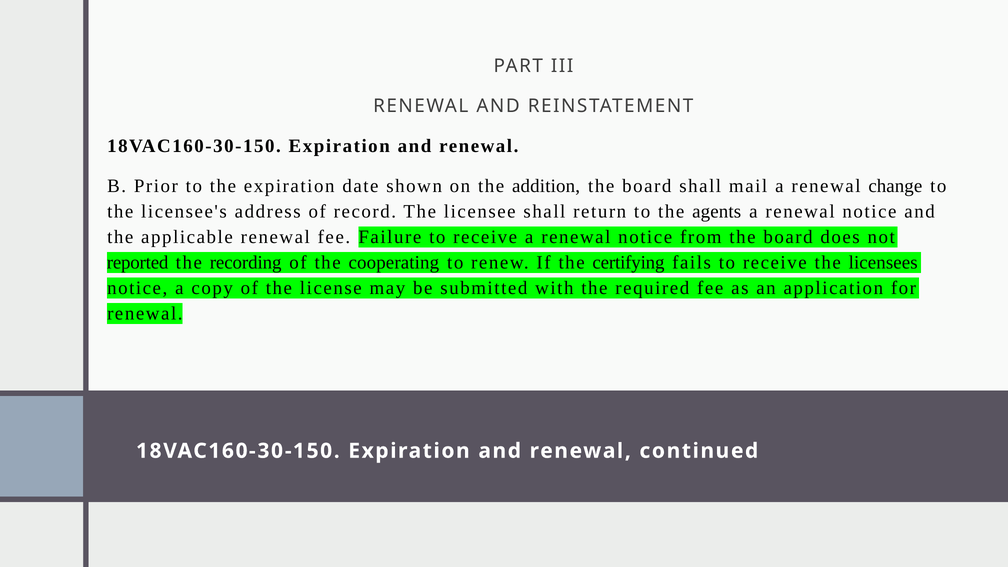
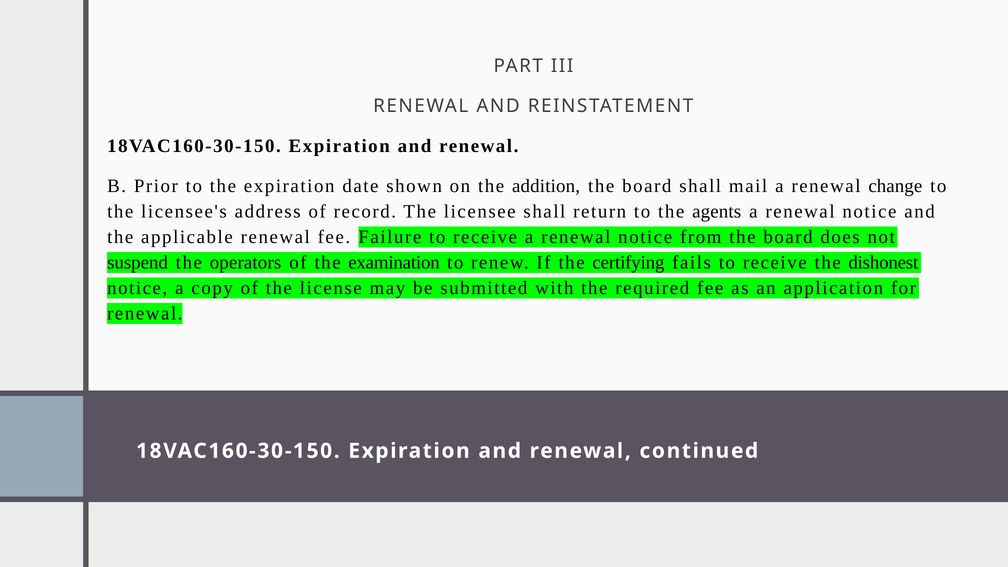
reported: reported -> suspend
recording: recording -> operators
cooperating: cooperating -> examination
licensees: licensees -> dishonest
